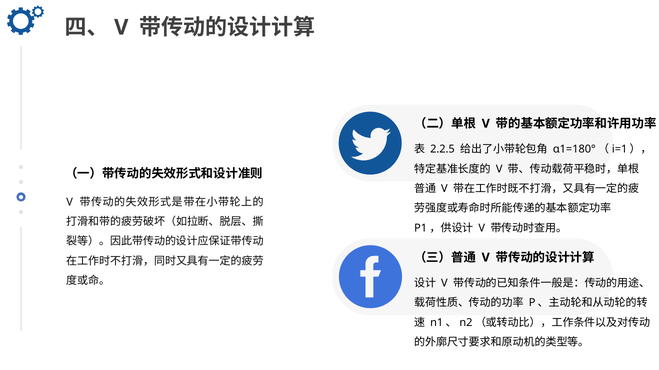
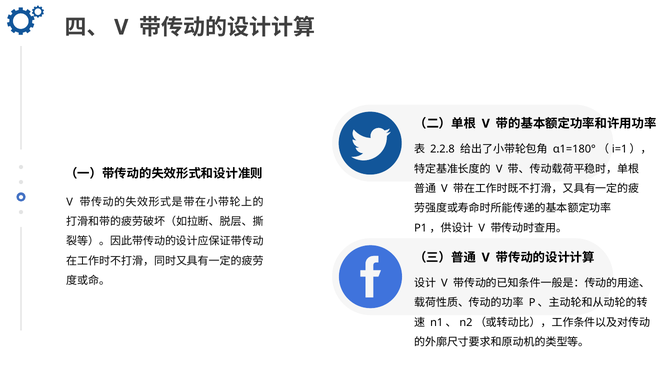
2.2.5: 2.2.5 -> 2.2.8
